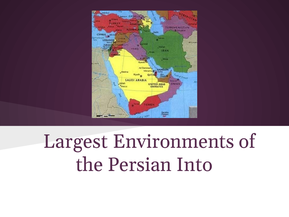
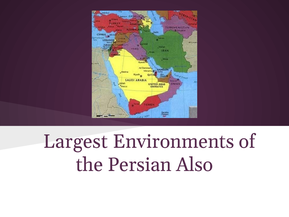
Into: Into -> Also
